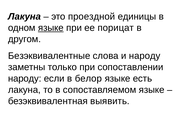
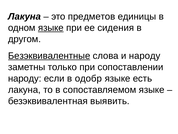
проездной: проездной -> предметов
порицат: порицат -> сидения
Безэквивалентные underline: none -> present
белор: белор -> одобр
